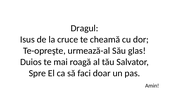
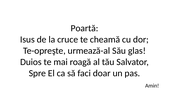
Dragul: Dragul -> Poartă
